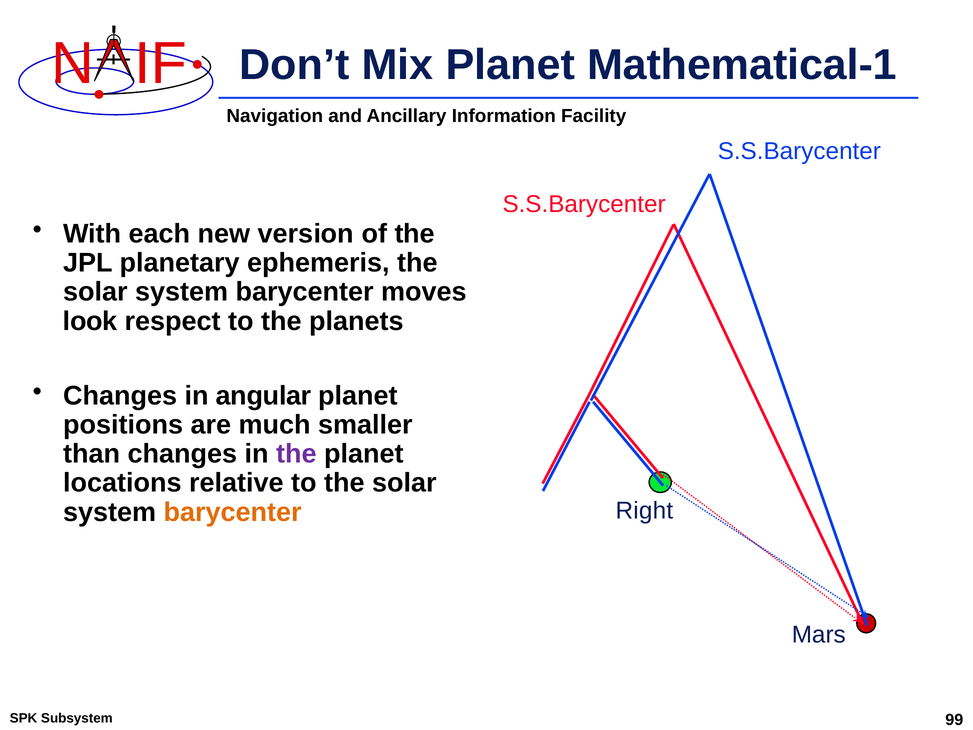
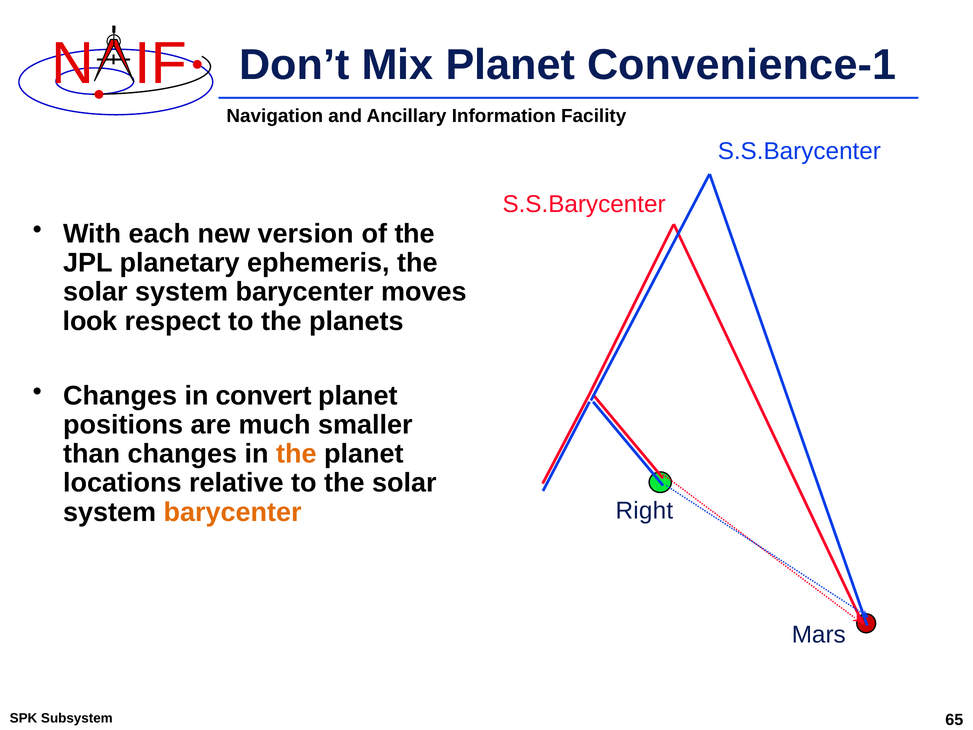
Mathematical-1: Mathematical-1 -> Convenience-1
angular: angular -> convert
the at (296, 454) colour: purple -> orange
99: 99 -> 65
